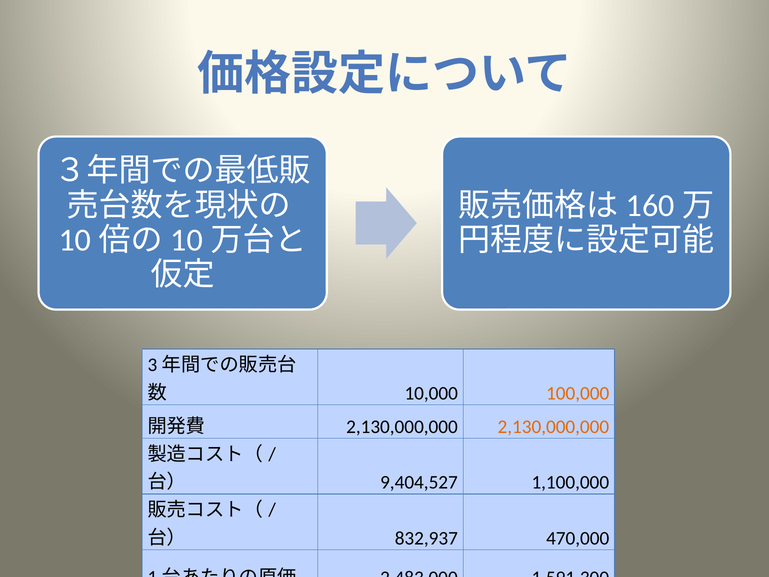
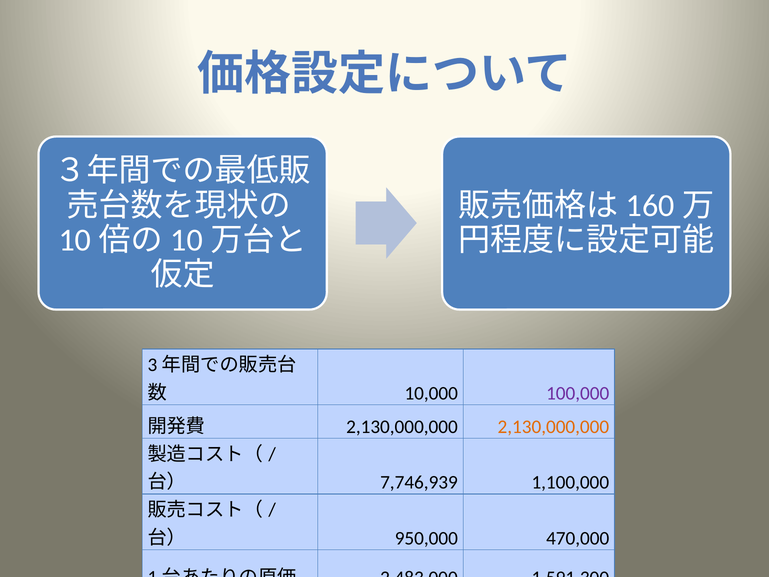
100,000 colour: orange -> purple
9,404,527: 9,404,527 -> 7,746,939
832,937: 832,937 -> 950,000
